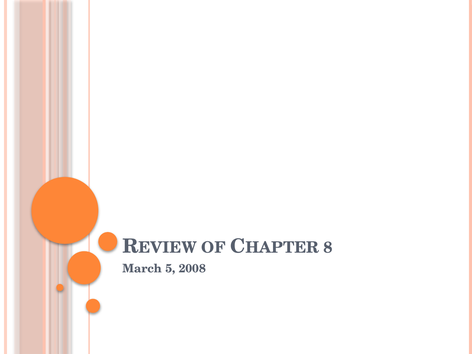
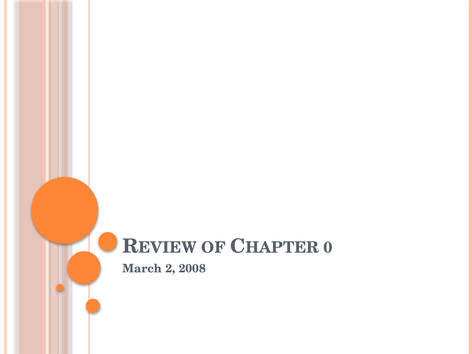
8: 8 -> 0
5: 5 -> 2
